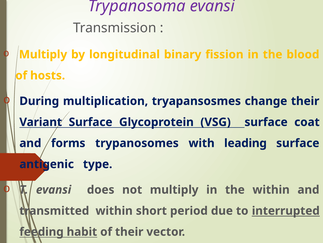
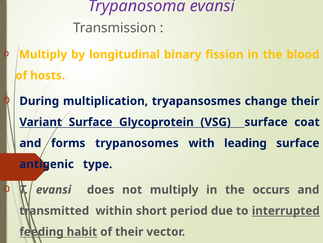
the within: within -> occurs
